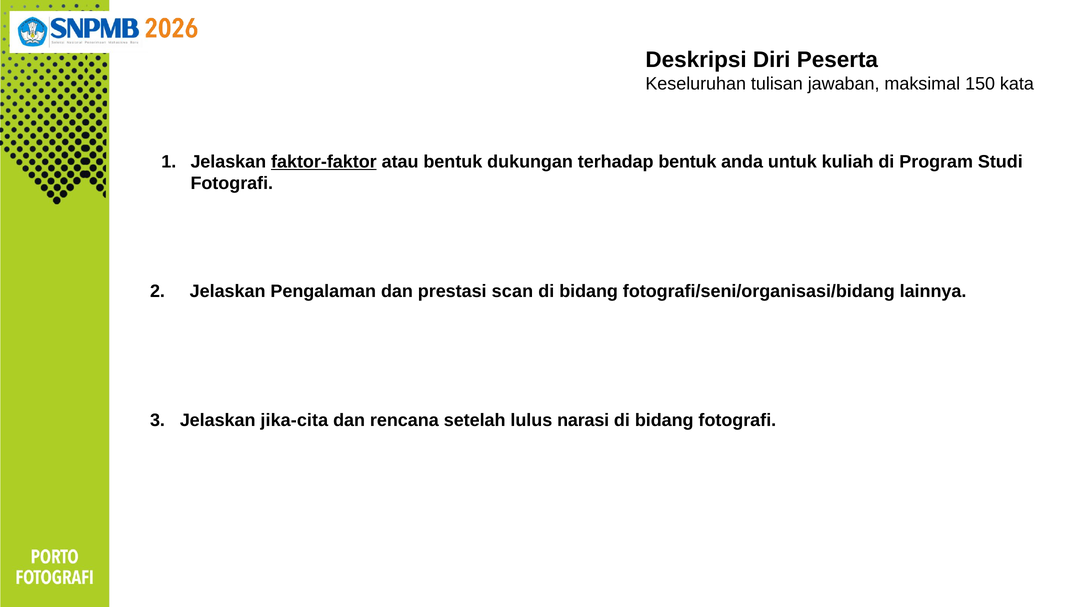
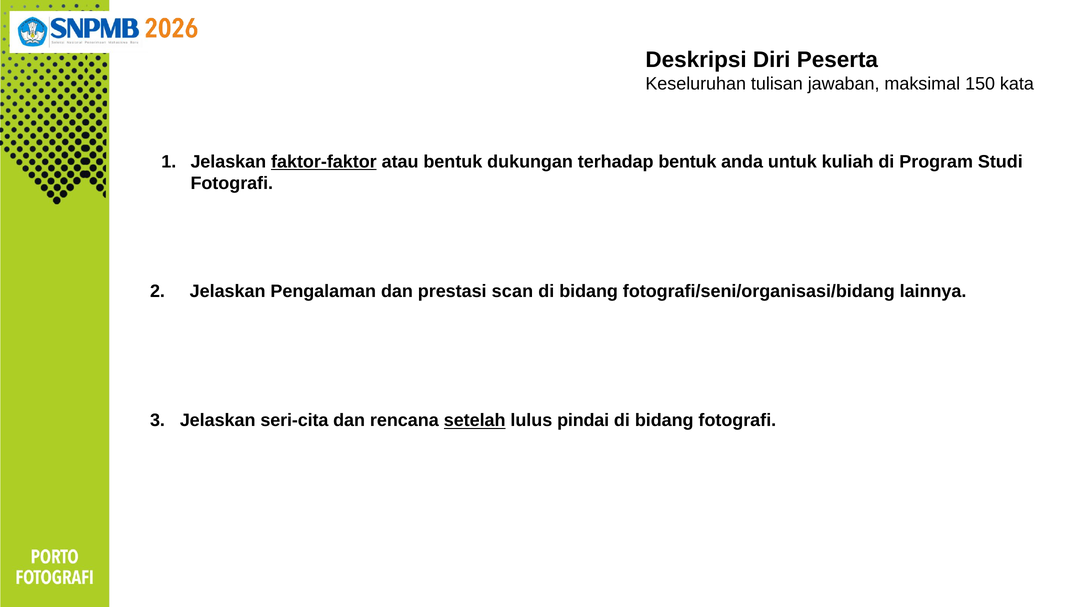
jika-cita: jika-cita -> seri-cita
setelah underline: none -> present
narasi: narasi -> pindai
